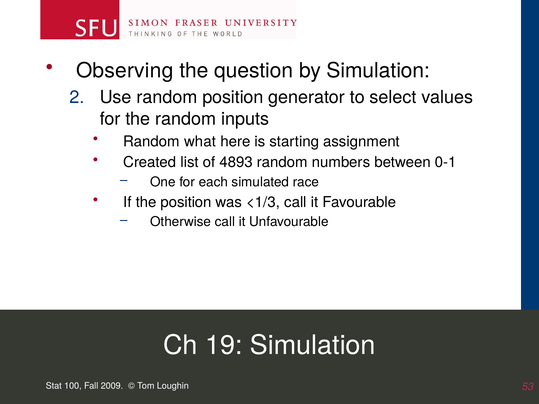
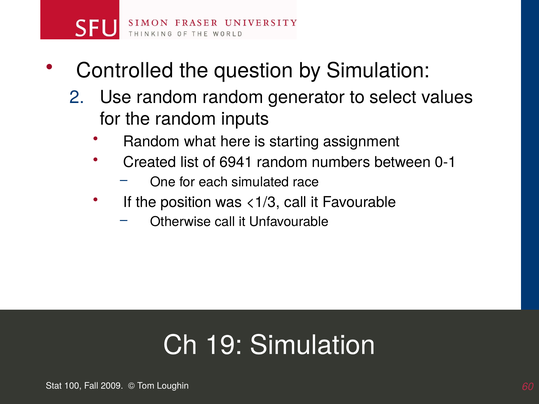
Observing: Observing -> Controlled
random position: position -> random
4893: 4893 -> 6941
53: 53 -> 60
